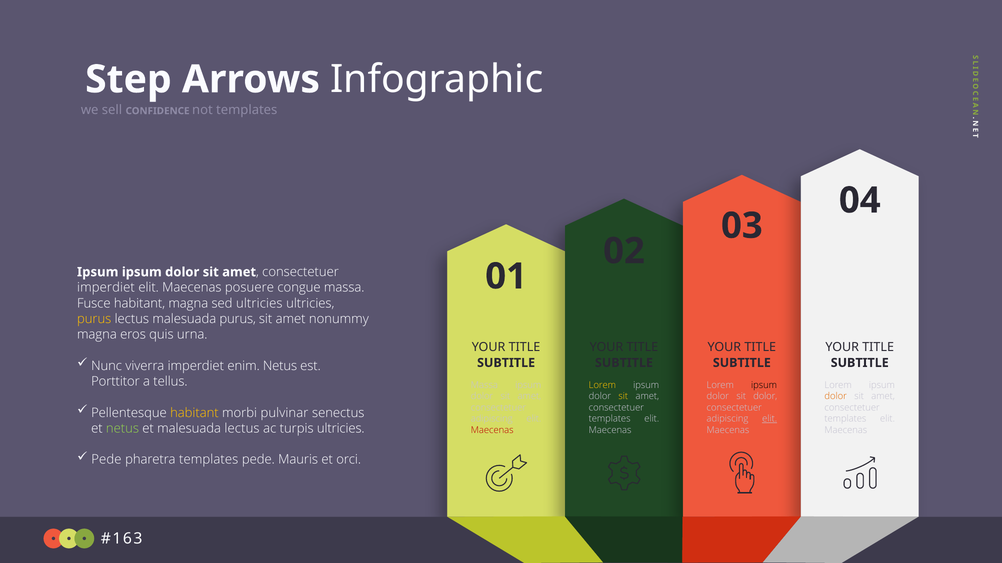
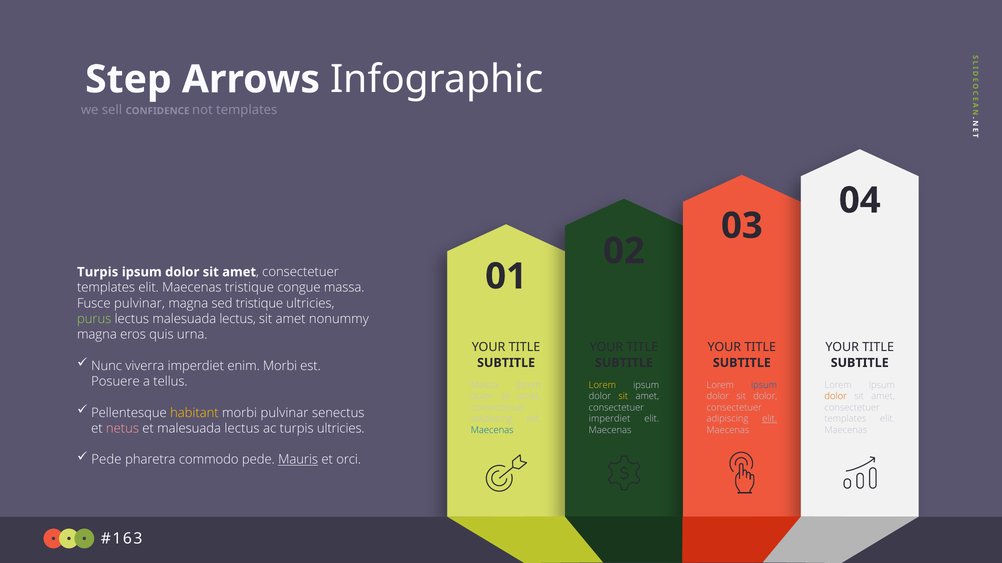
Ipsum at (98, 272): Ipsum -> Turpis
imperdiet at (106, 288): imperdiet -> templates
Maecenas posuere: posuere -> tristique
Fusce habitant: habitant -> pulvinar
sed ultricies: ultricies -> tristique
purus at (94, 319) colour: yellow -> light green
lectus malesuada purus: purus -> lectus
enim Netus: Netus -> Morbi
Porttitor: Porttitor -> Posuere
ipsum at (764, 386) colour: black -> blue
templates at (610, 419): templates -> imperdiet
netus at (122, 429) colour: light green -> pink
Maecenas at (492, 431) colour: red -> blue
pharetra templates: templates -> commodo
Mauris underline: none -> present
